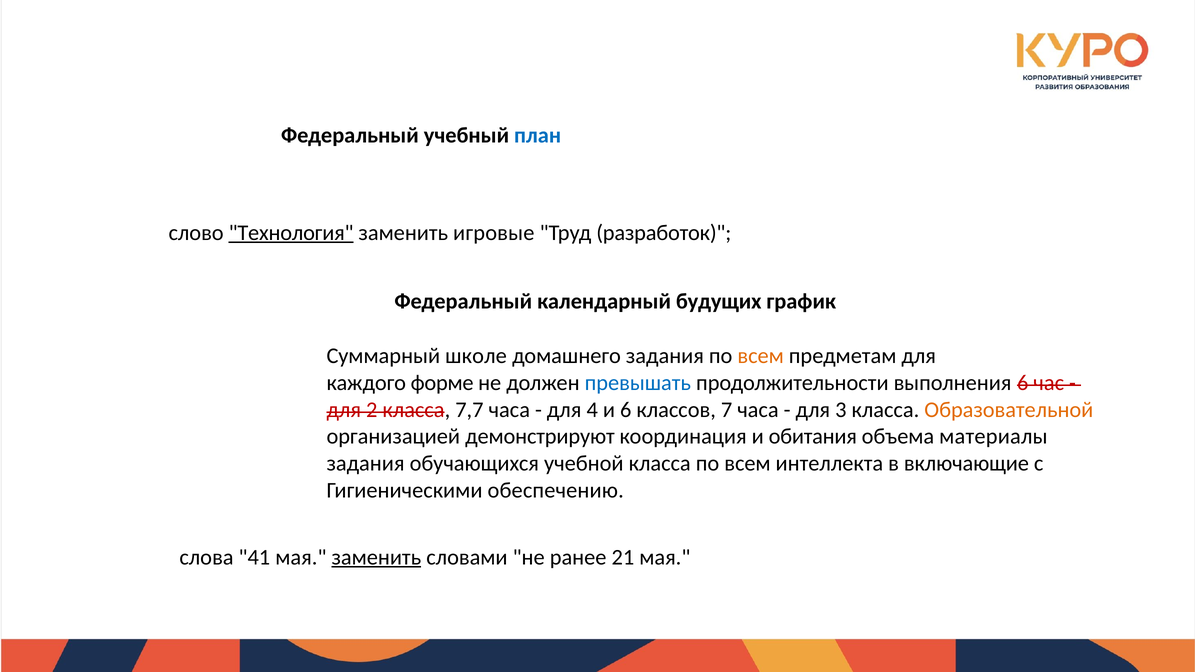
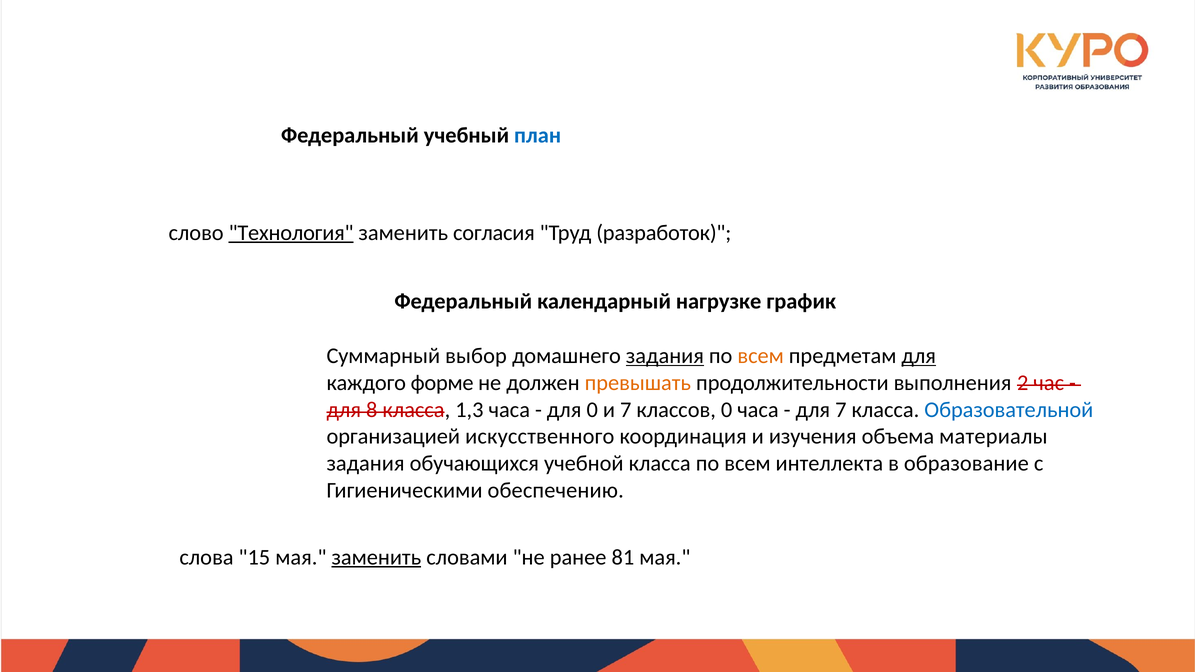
игровые: игровые -> согласия
будущих: будущих -> нагрузке
школе: школе -> выбор
задания at (665, 356) underline: none -> present
для at (919, 356) underline: none -> present
превышать colour: blue -> orange
выполнения 6: 6 -> 2
2: 2 -> 8
7,7: 7,7 -> 1,3
для 4: 4 -> 0
и 6: 6 -> 7
классов 7: 7 -> 0
для 3: 3 -> 7
Образовательной colour: orange -> blue
демонстрируют: демонстрируют -> искусственного
обитания: обитания -> изучения
включающие: включающие -> образование
41: 41 -> 15
21: 21 -> 81
